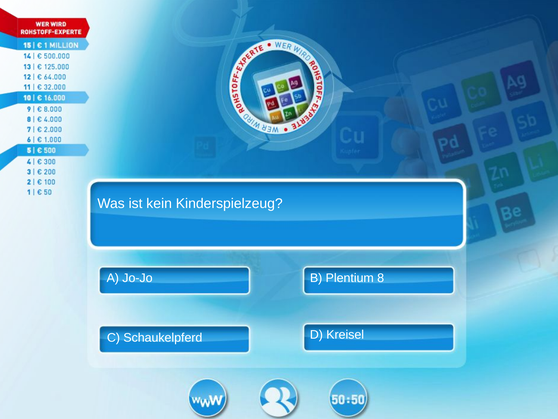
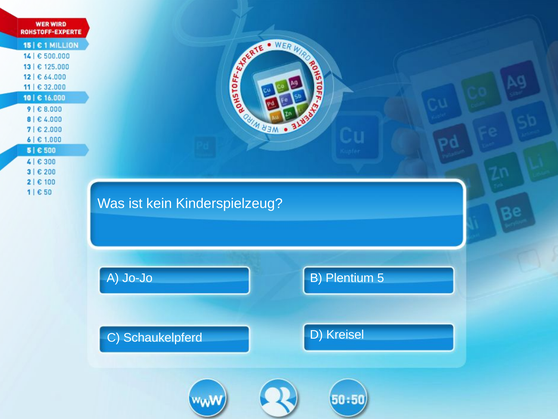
8: 8 -> 5
